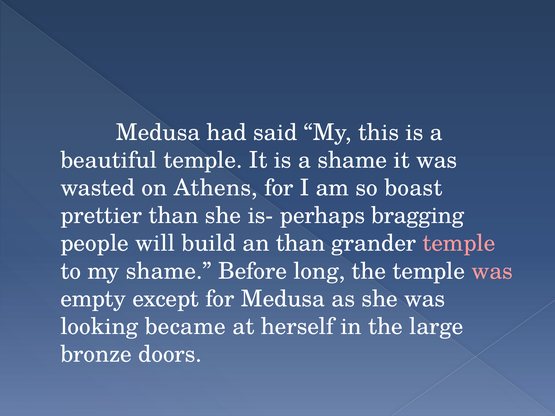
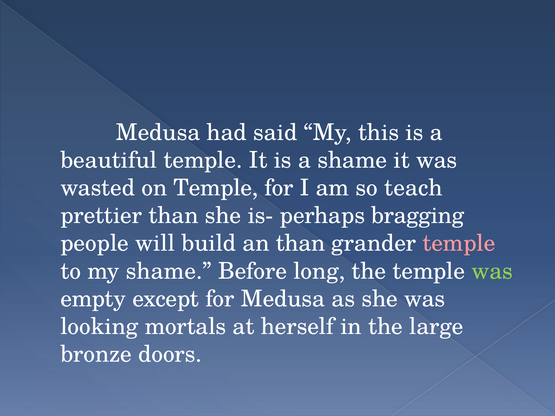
on Athens: Athens -> Temple
boast: boast -> teach
was at (492, 271) colour: pink -> light green
became: became -> mortals
